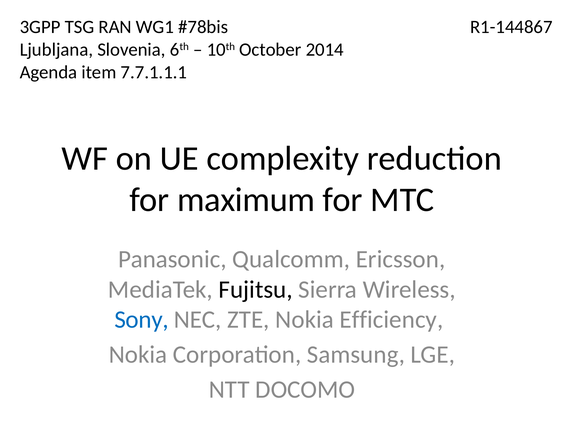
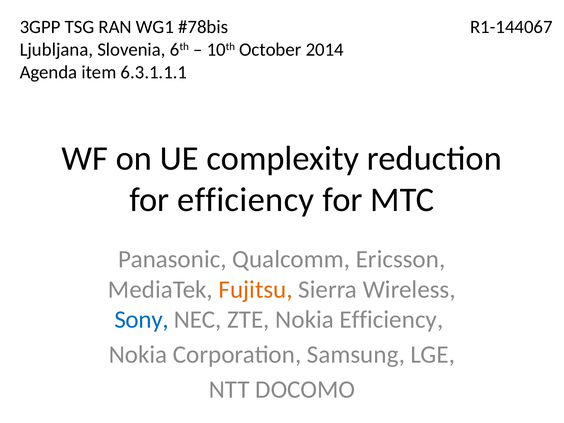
R1-144867: R1-144867 -> R1-144067
7.7.1.1.1: 7.7.1.1.1 -> 6.3.1.1.1
for maximum: maximum -> efficiency
Fujitsu colour: black -> orange
